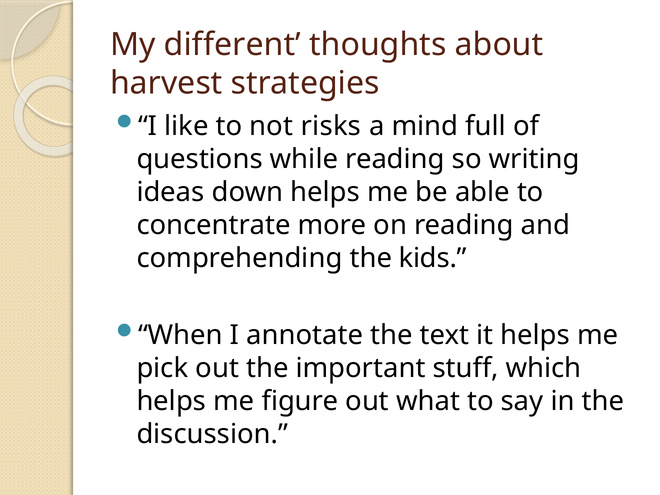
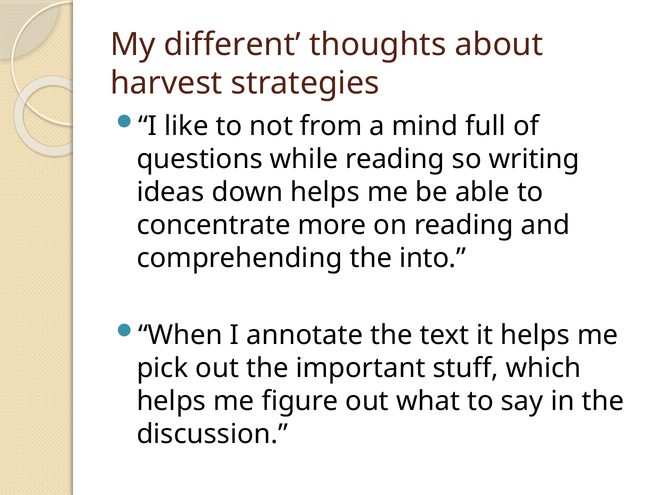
risks: risks -> from
kids: kids -> into
